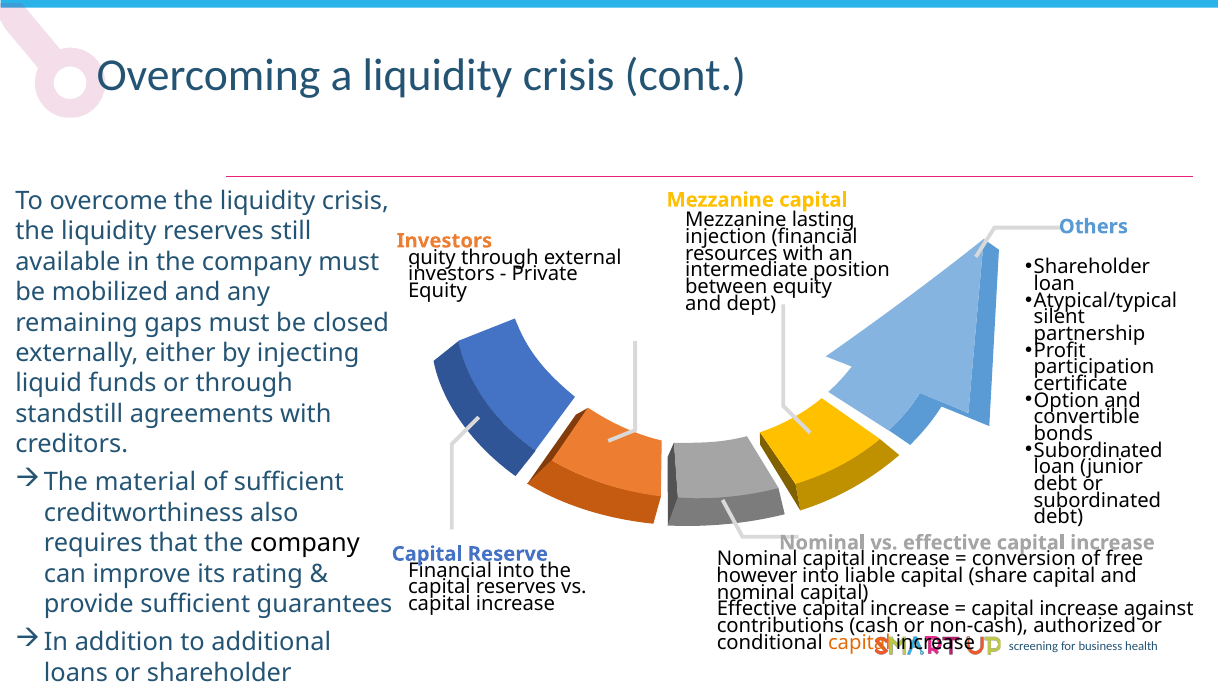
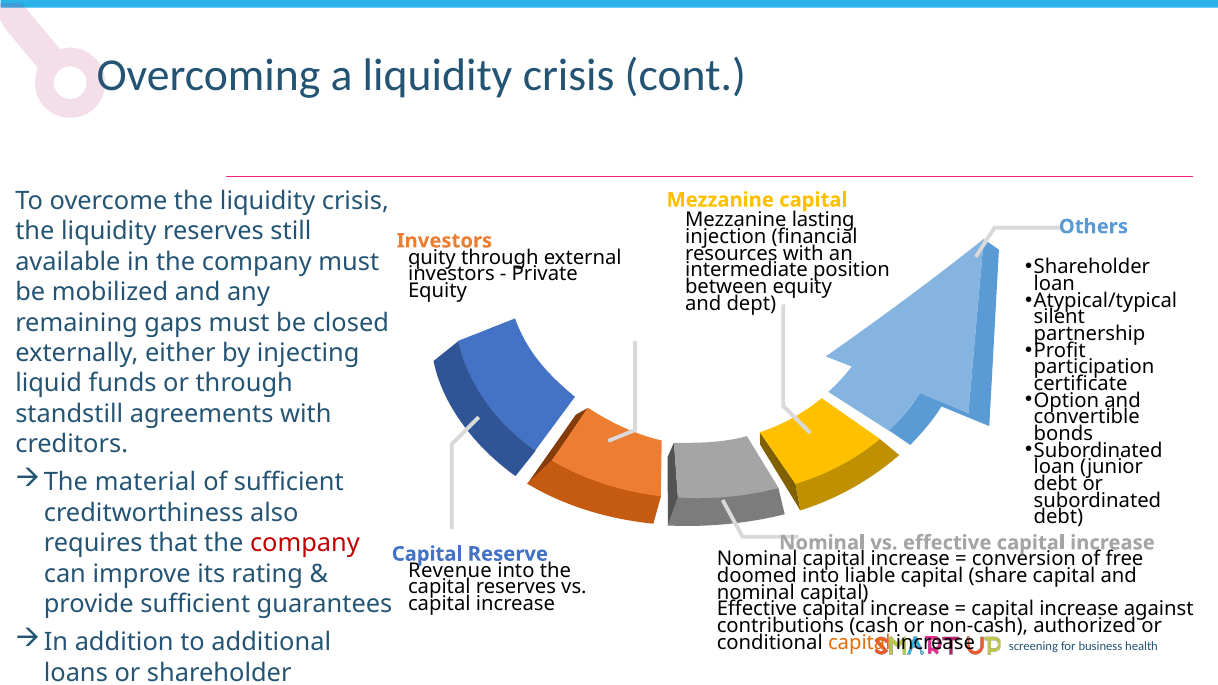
company at (305, 544) colour: black -> red
Financial at (450, 571): Financial -> Revenue
however: however -> doomed
